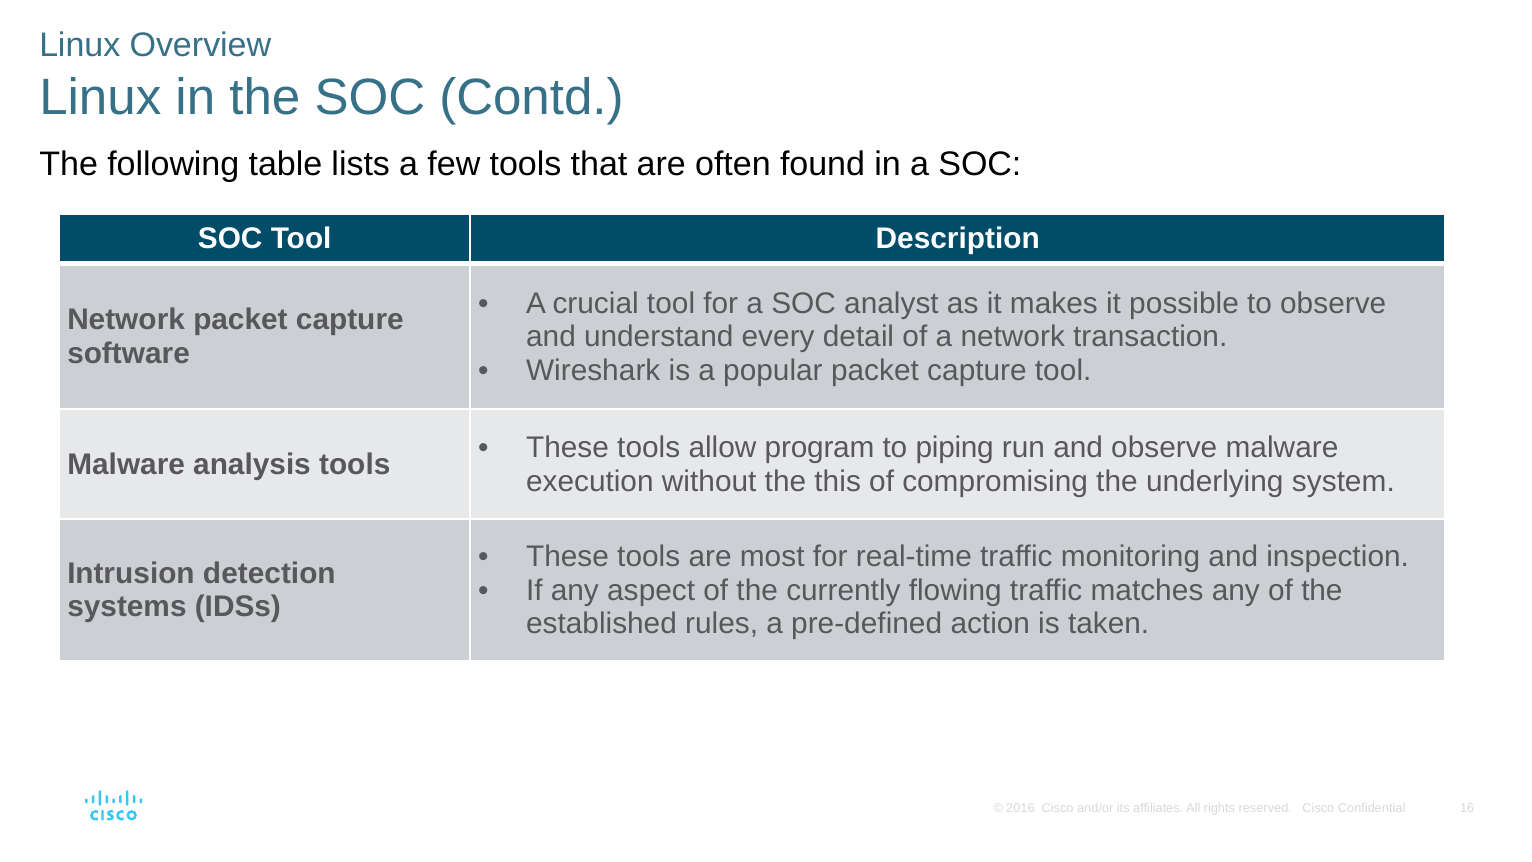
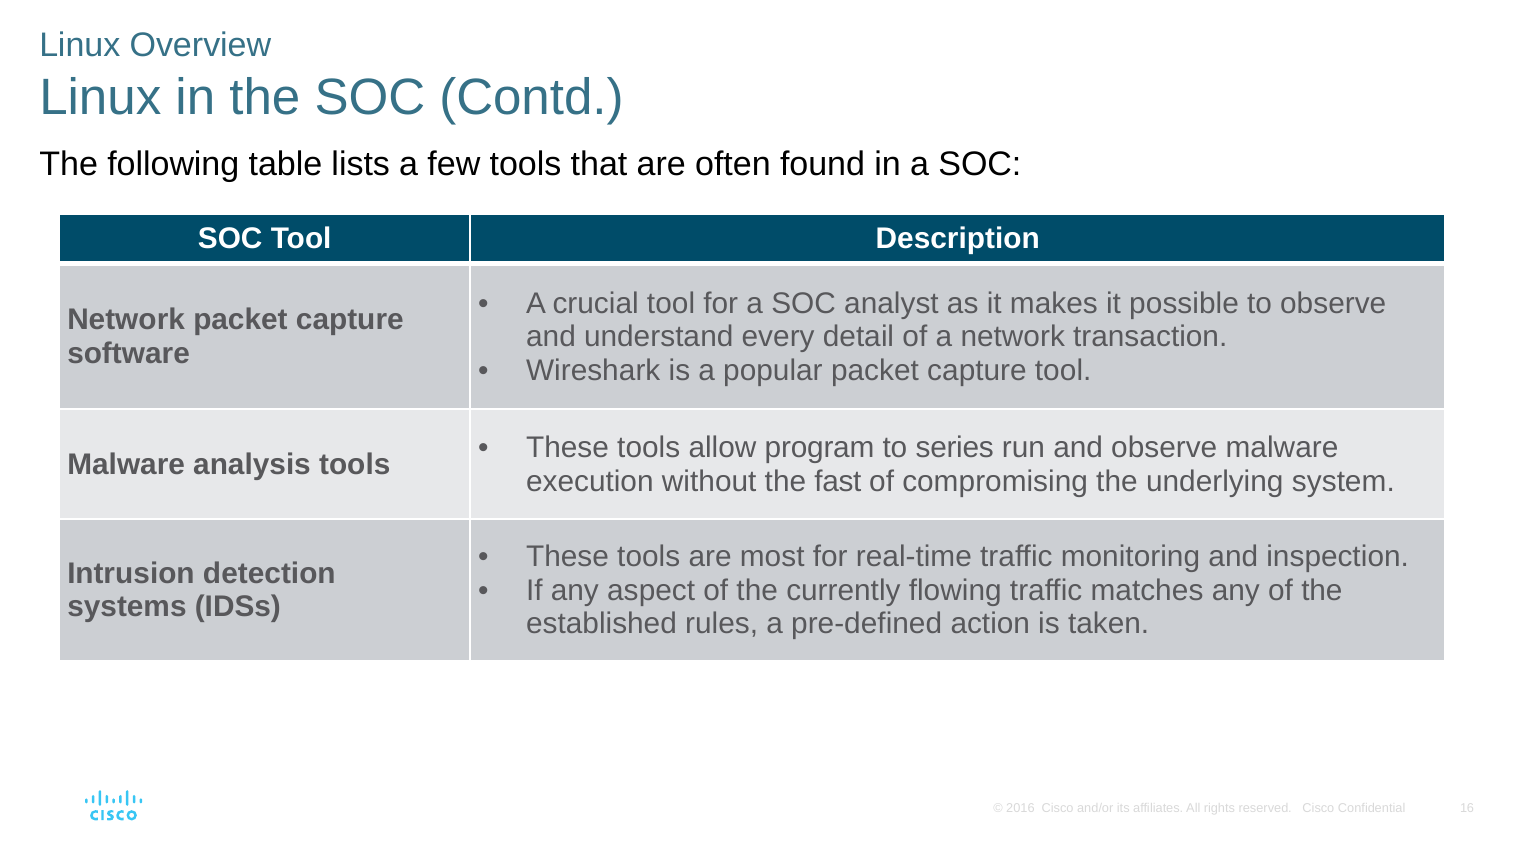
piping: piping -> series
this: this -> fast
